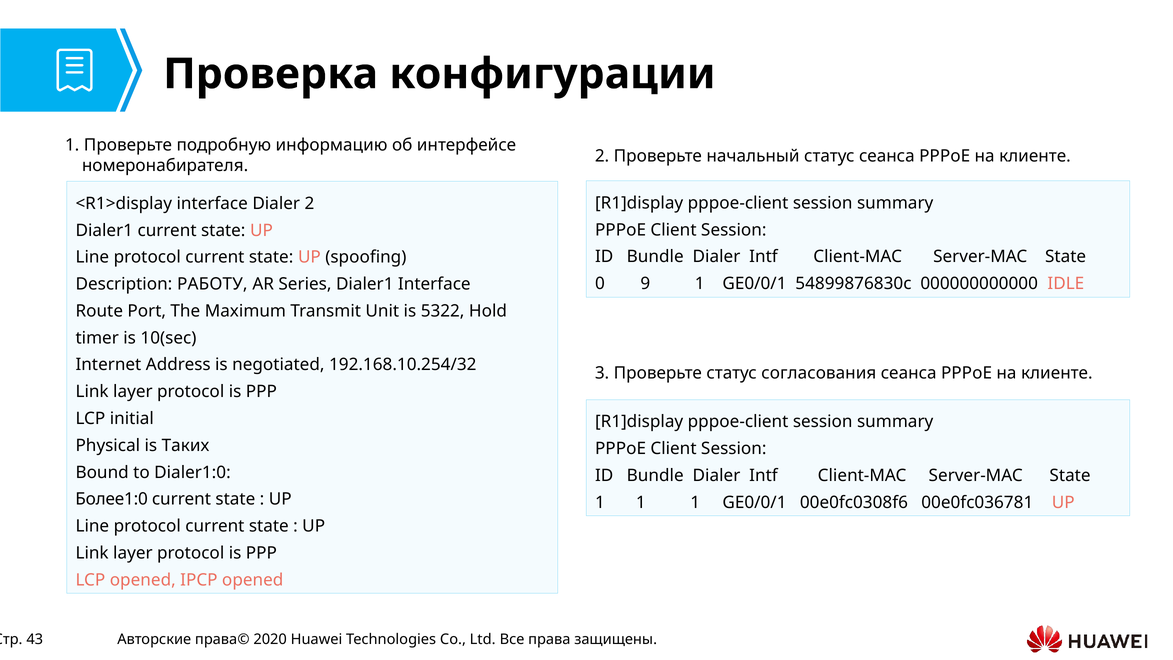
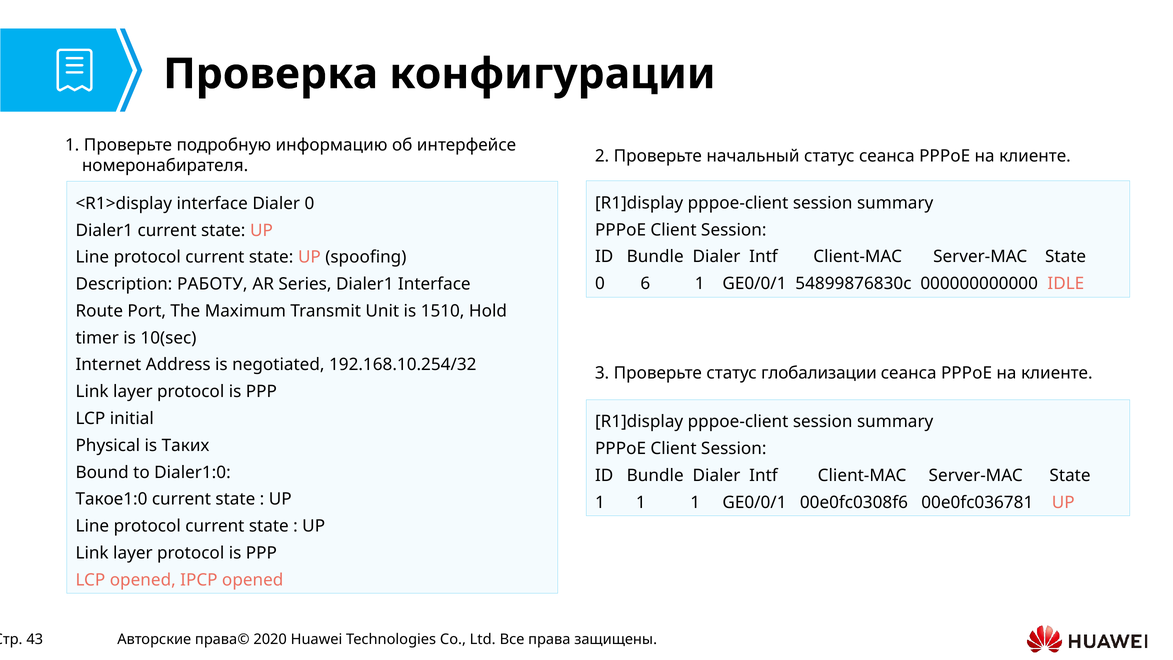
Dialer 2: 2 -> 0
9: 9 -> 6
5322: 5322 -> 1510
согласования: согласования -> глобализации
Более1:0: Более1:0 -> Такое1:0
